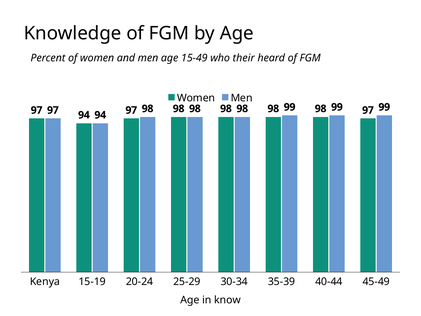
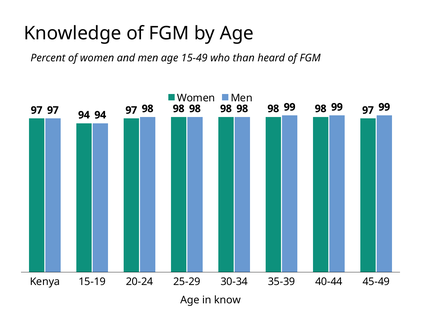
their: their -> than
